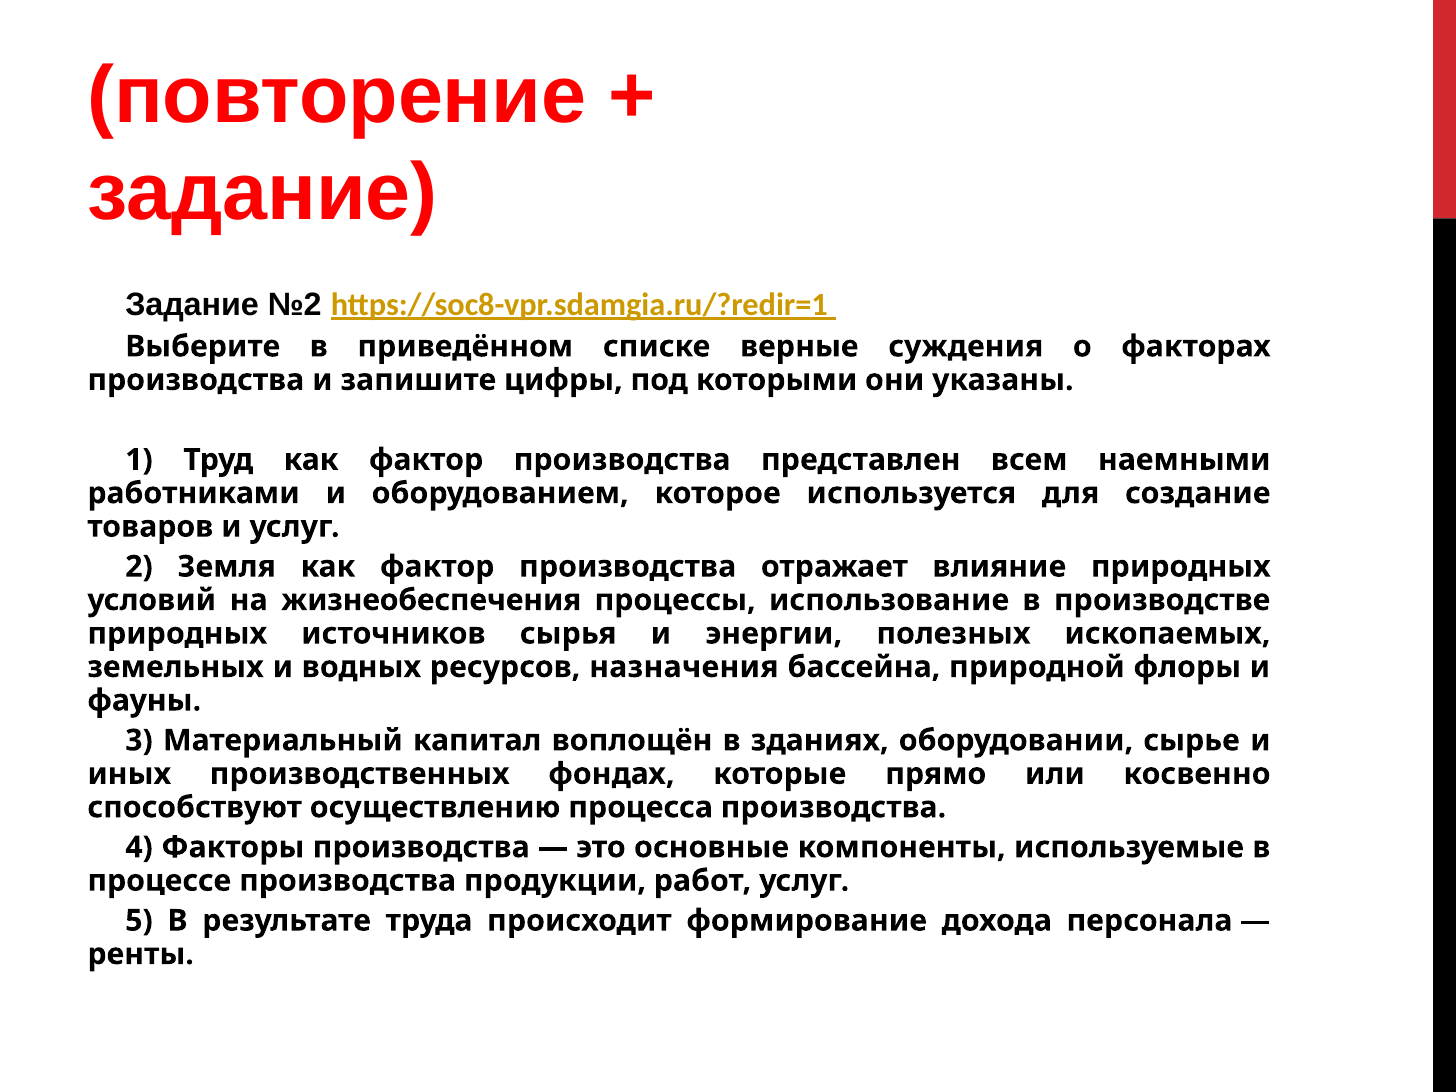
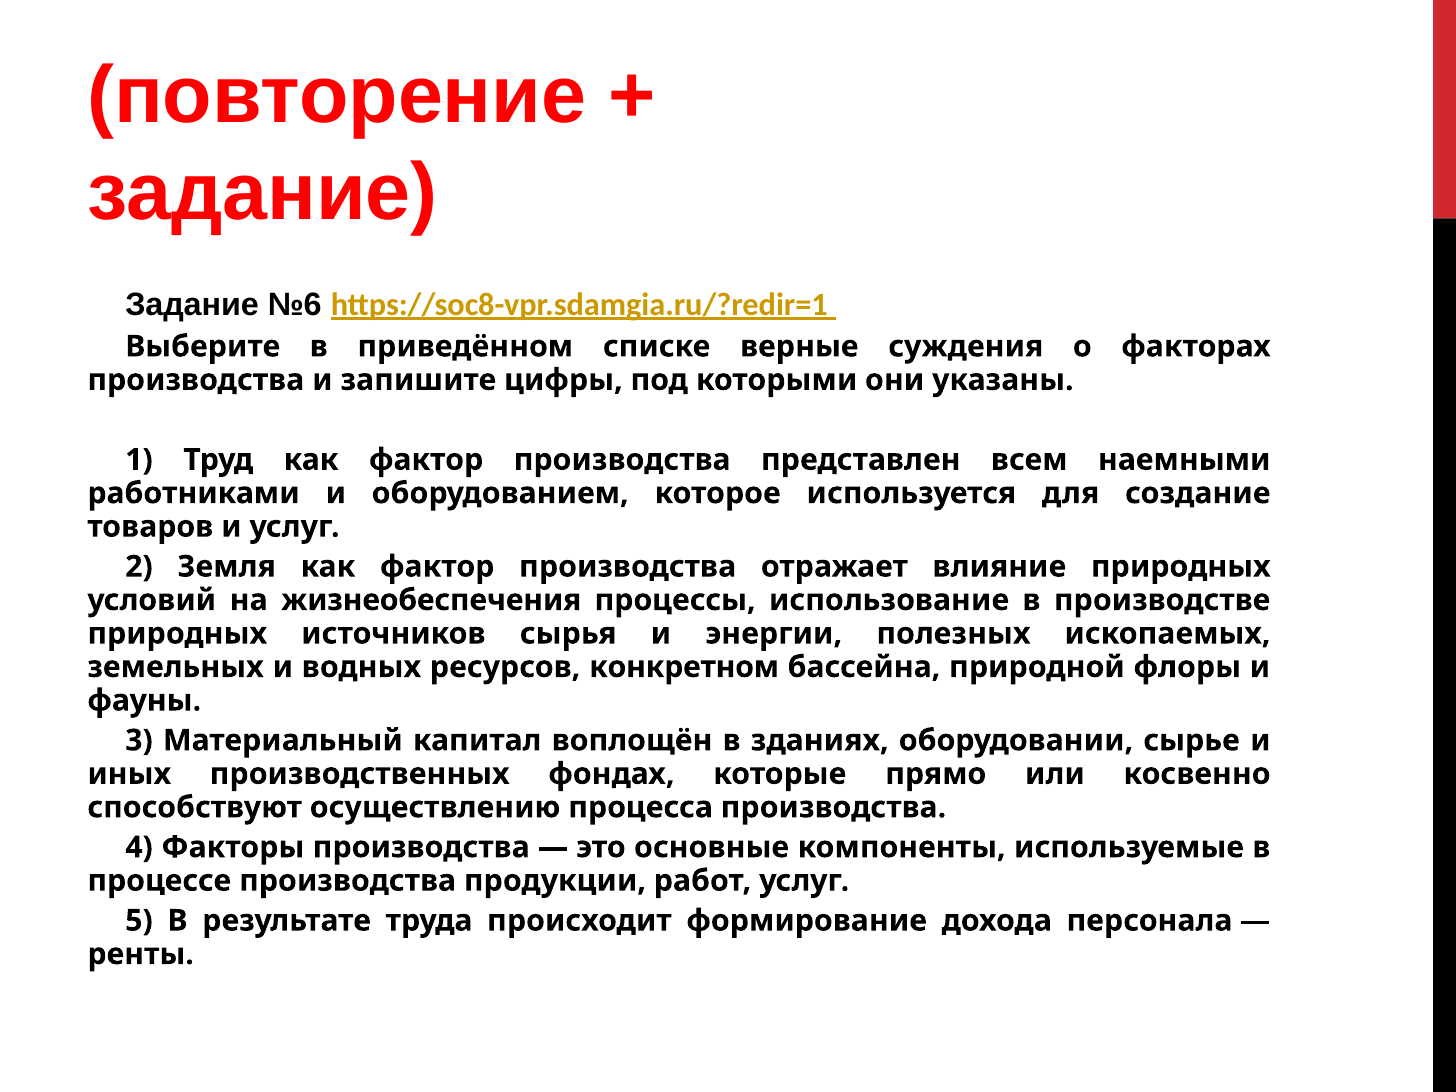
№2: №2 -> №6
назначения: назначения -> конкретном
